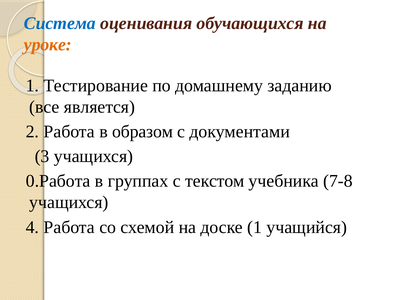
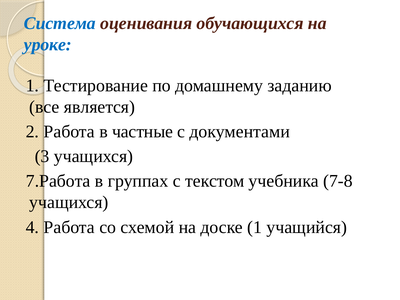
уроке colour: orange -> blue
образом: образом -> частные
0.Работа: 0.Работа -> 7.Работа
